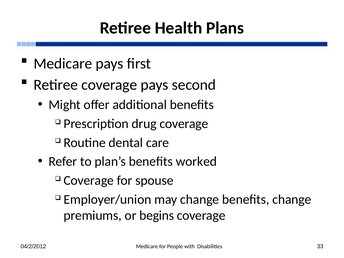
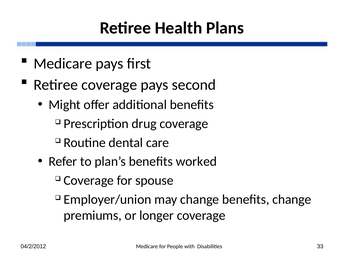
begins: begins -> longer
